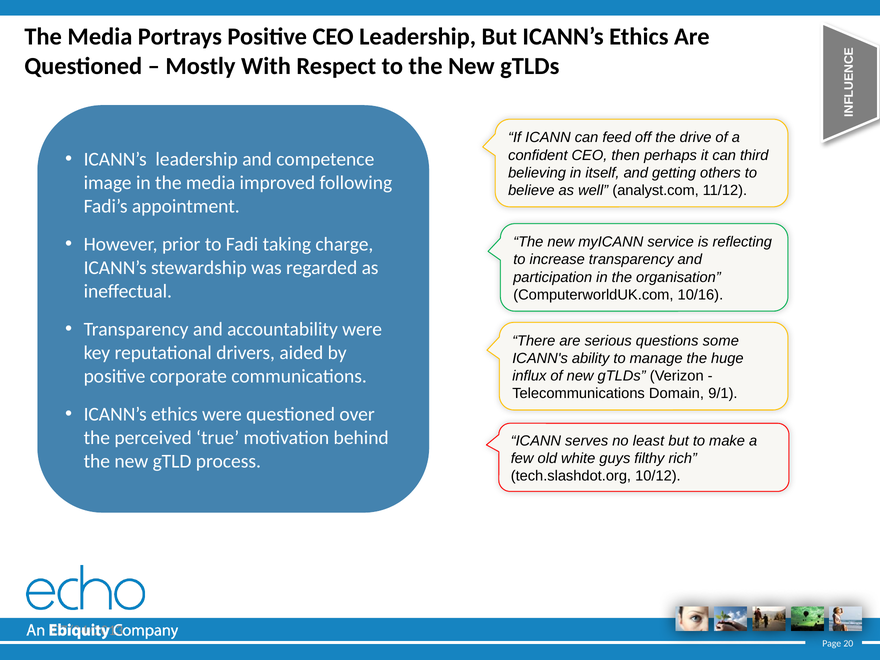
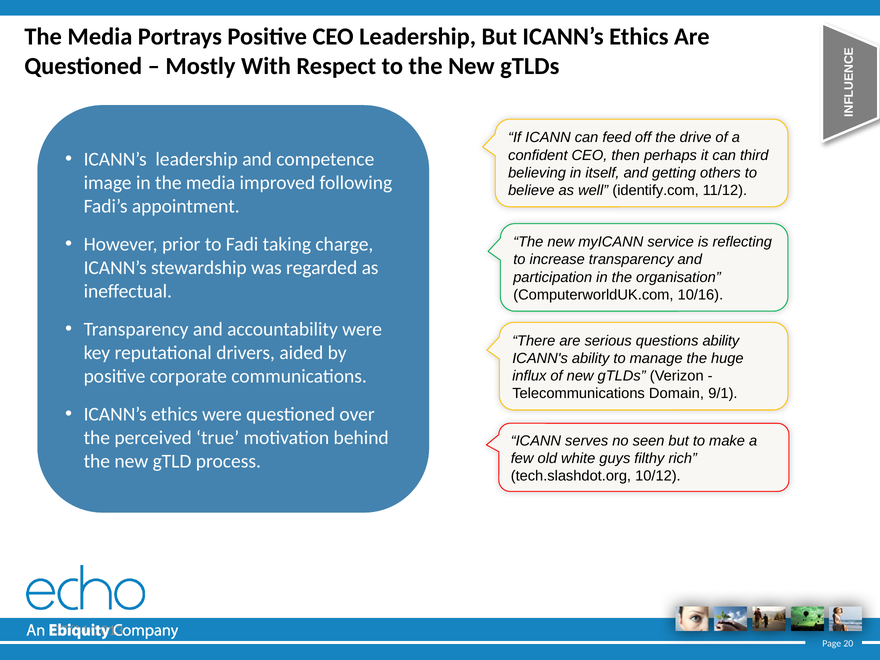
analyst.com: analyst.com -> identify.com
questions some: some -> ability
least: least -> seen
